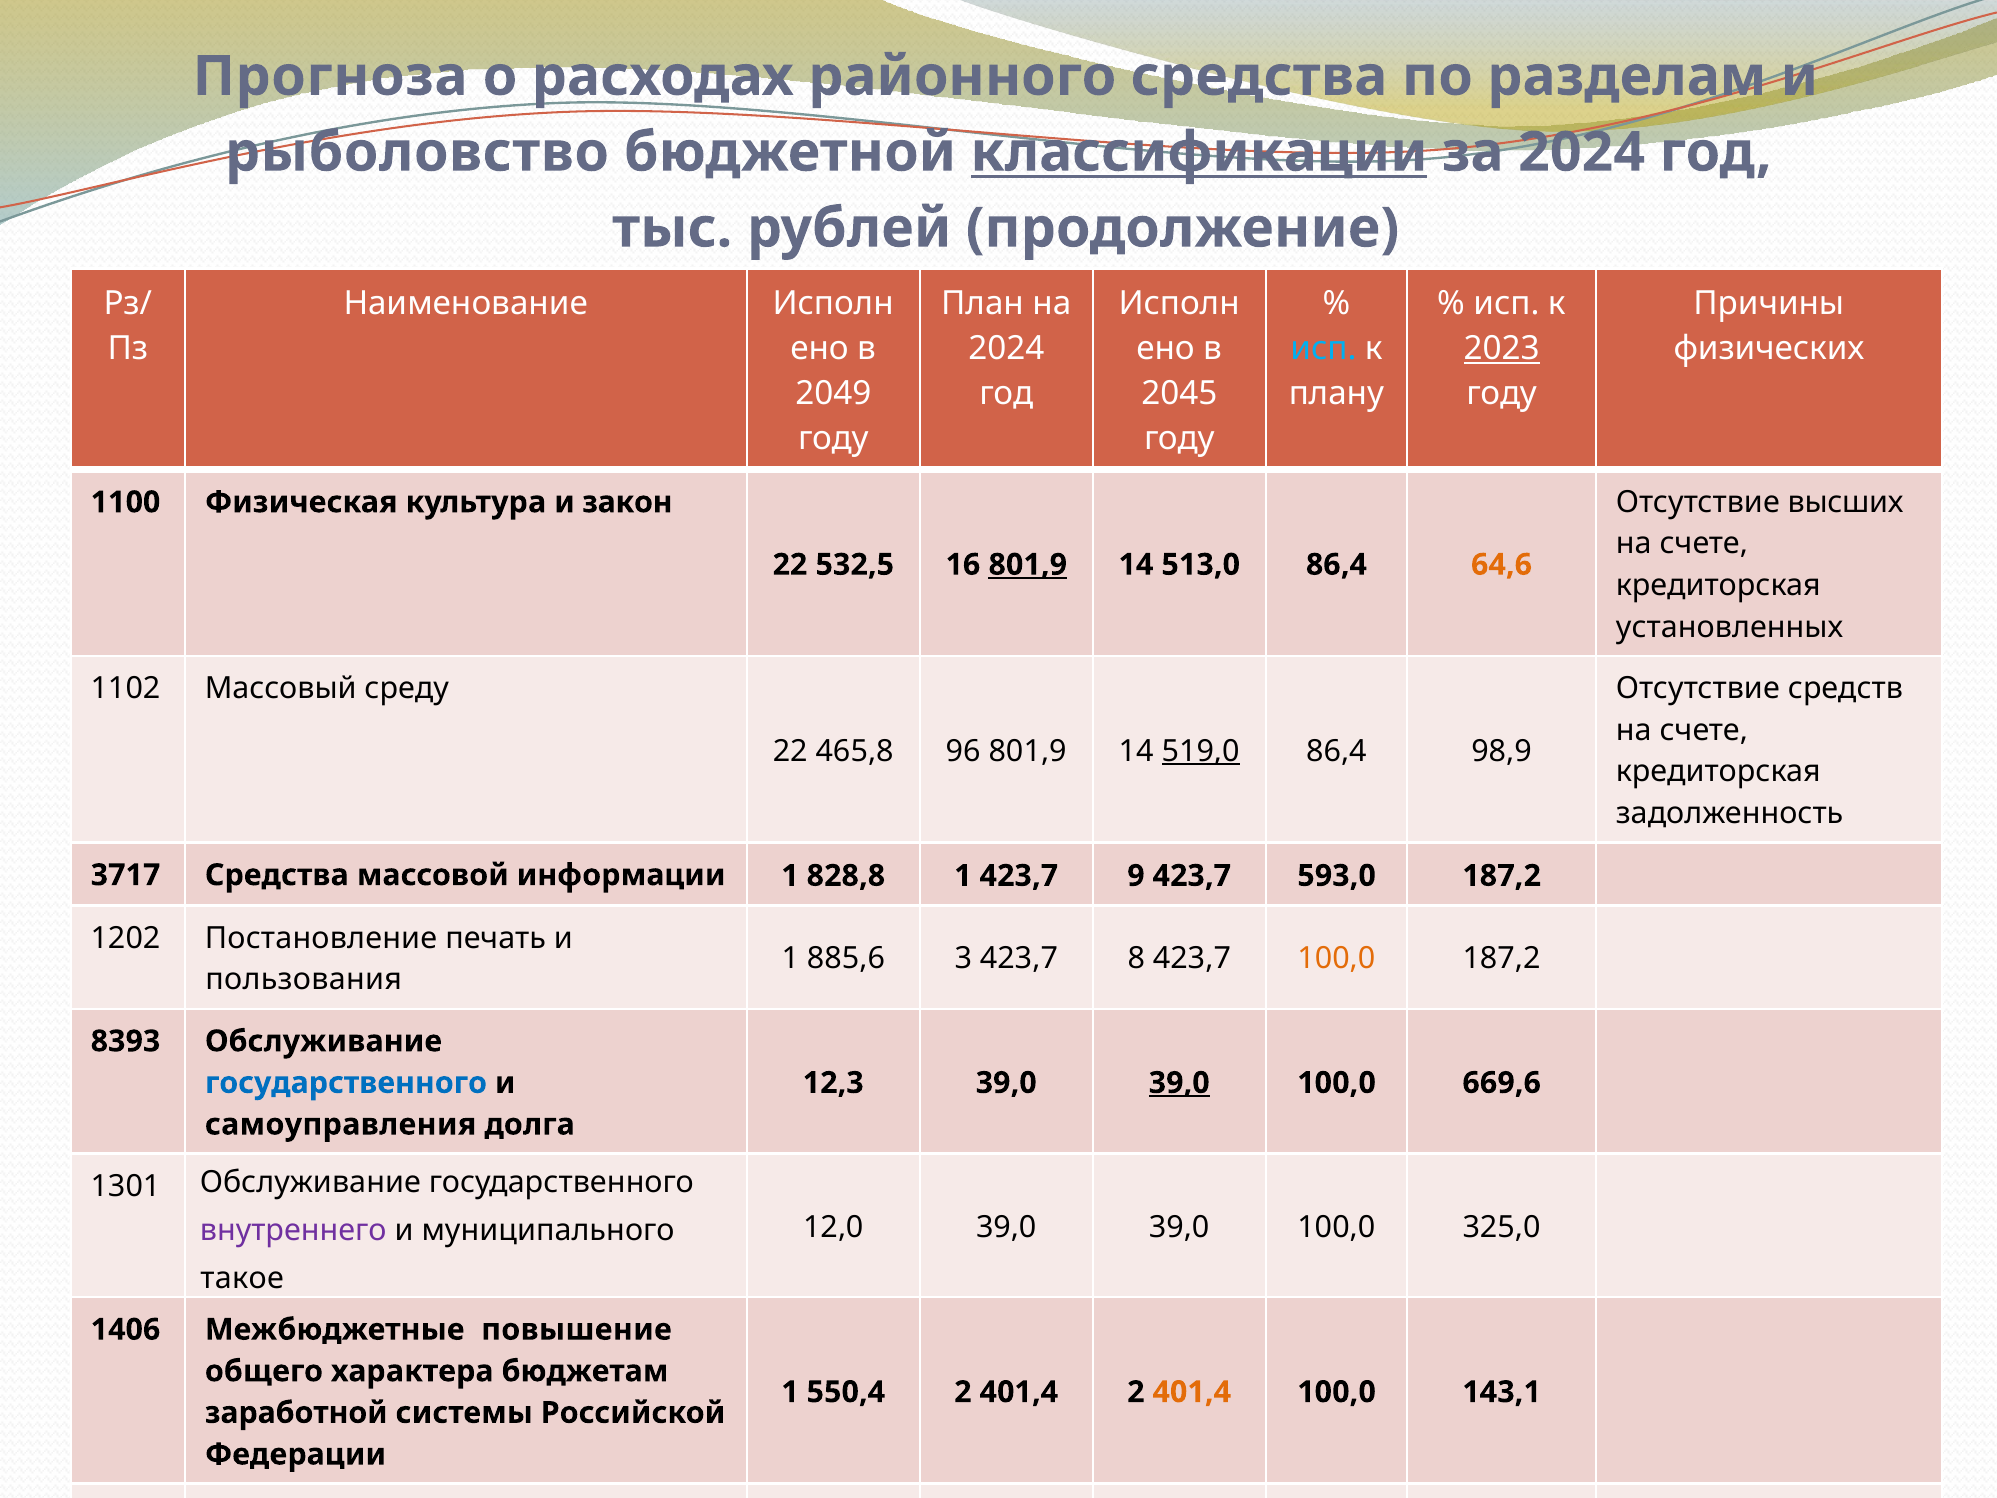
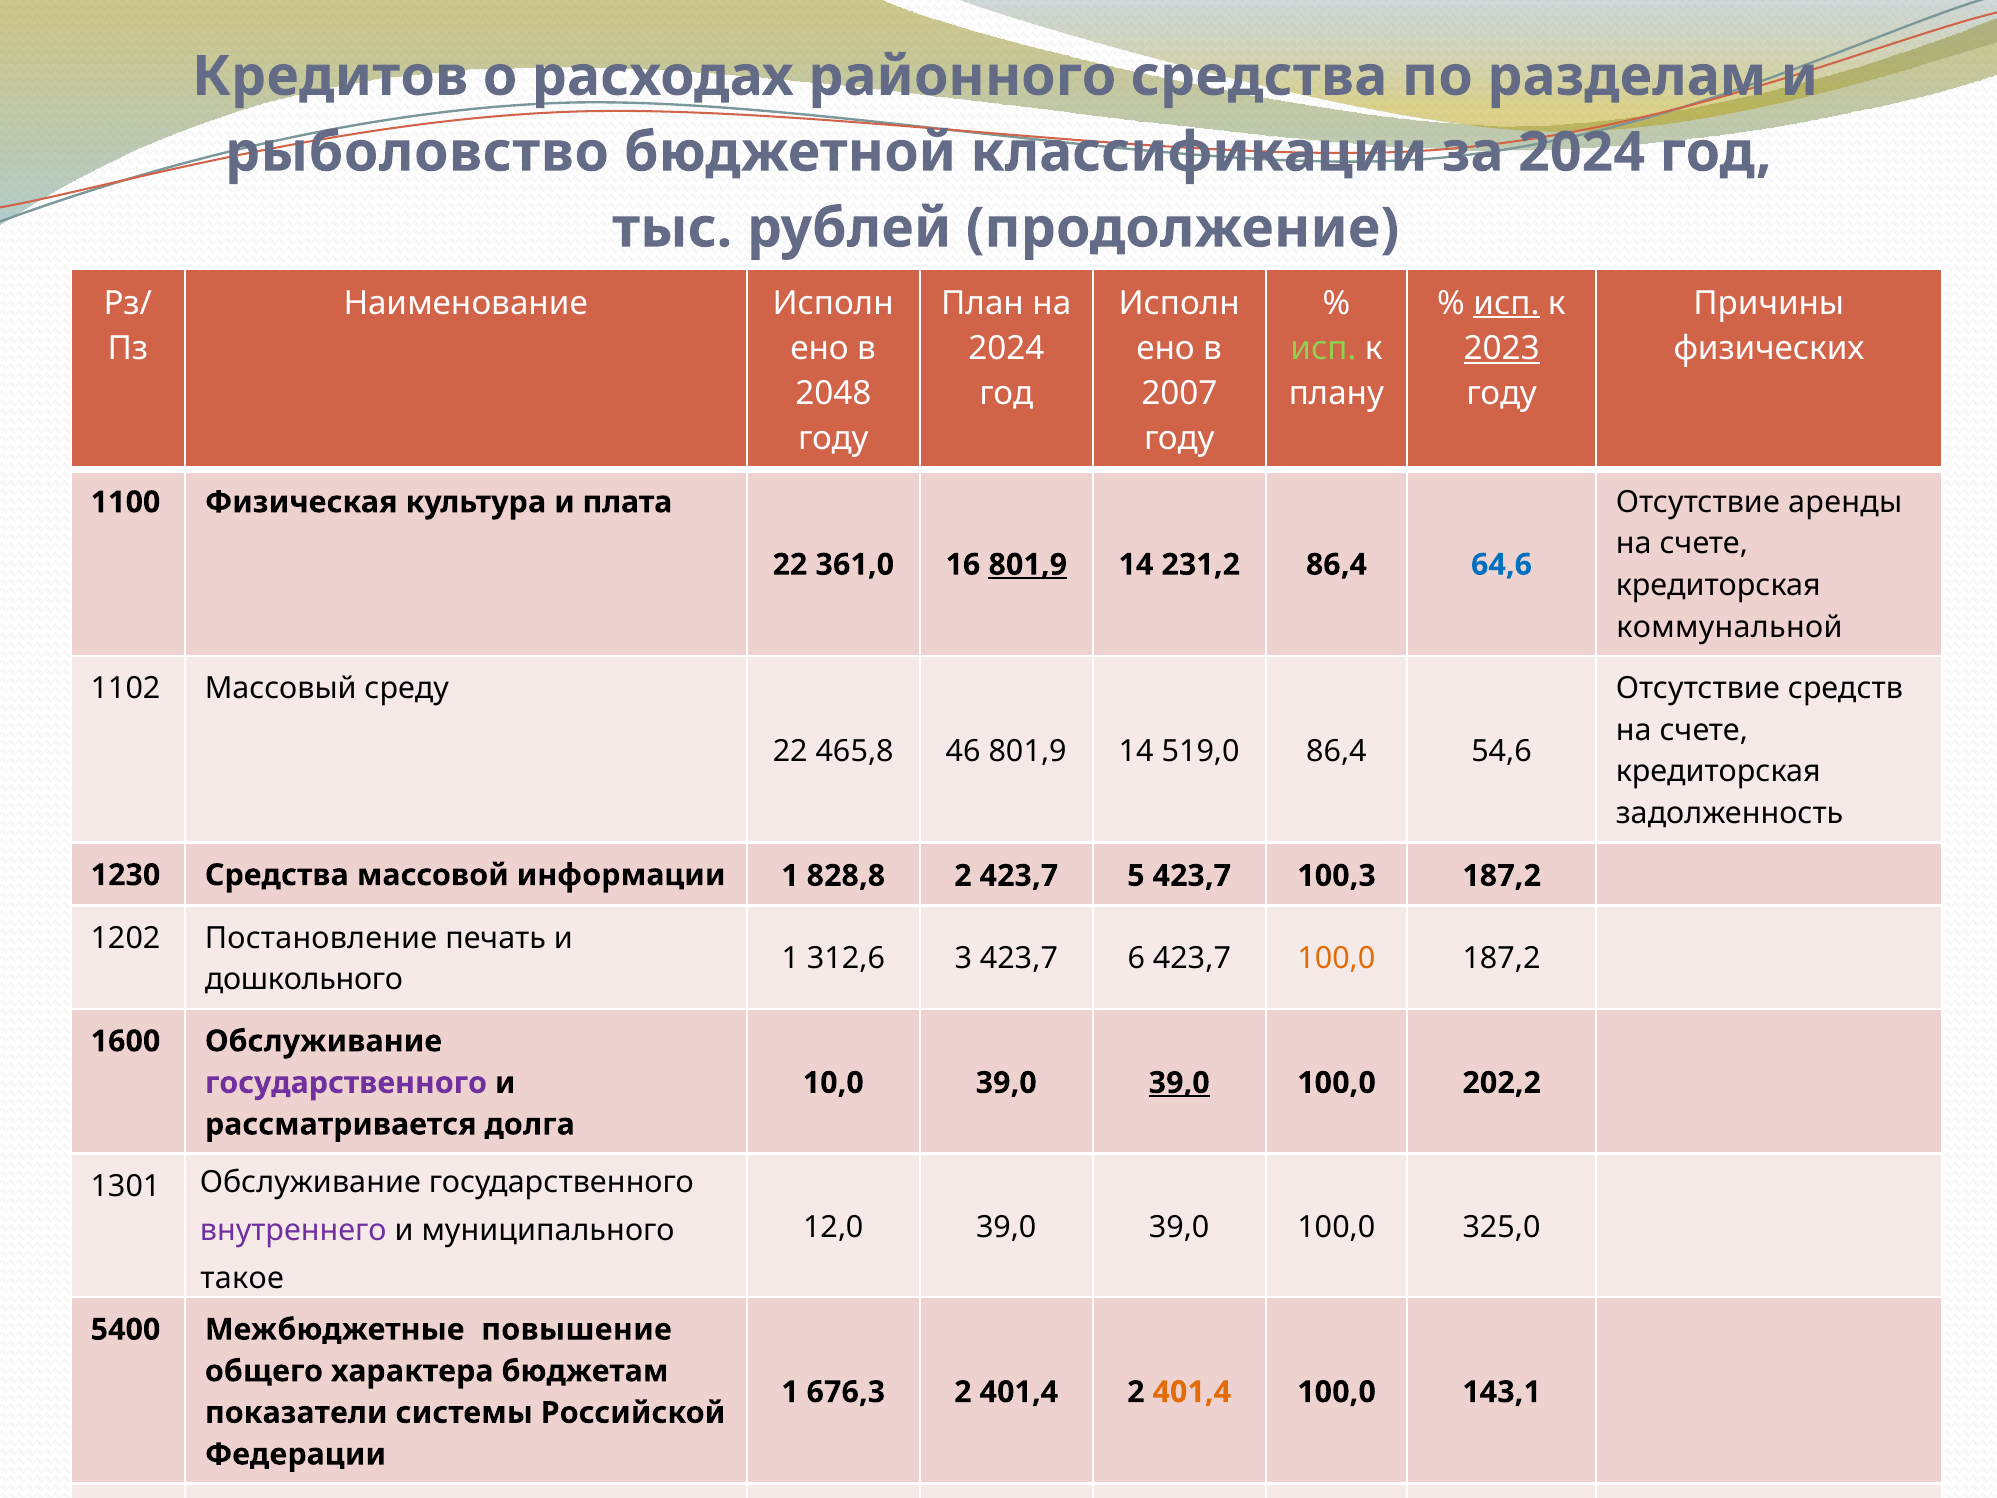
Прогноза: Прогноза -> Кредитов
классификации underline: present -> none
исп at (1507, 303) underline: none -> present
исп at (1323, 348) colour: light blue -> light green
2049: 2049 -> 2048
2045: 2045 -> 2007
высших: высших -> аренды
закон: закон -> плата
532,5: 532,5 -> 361,0
513,0: 513,0 -> 231,2
64,6 colour: orange -> blue
установленных: установленных -> коммунальной
96: 96 -> 46
519,0 underline: present -> none
98,9: 98,9 -> 54,6
3717: 3717 -> 1230
828,8 1: 1 -> 2
9: 9 -> 5
593,0: 593,0 -> 100,3
885,6: 885,6 -> 312,6
8: 8 -> 6
пользования: пользования -> дошкольного
8393: 8393 -> 1600
государственного at (346, 1083) colour: blue -> purple
12,3: 12,3 -> 10,0
669,6: 669,6 -> 202,2
самоуправления: самоуправления -> рассматривается
1406: 1406 -> 5400
550,4: 550,4 -> 676,3
заработной: заработной -> показатели
